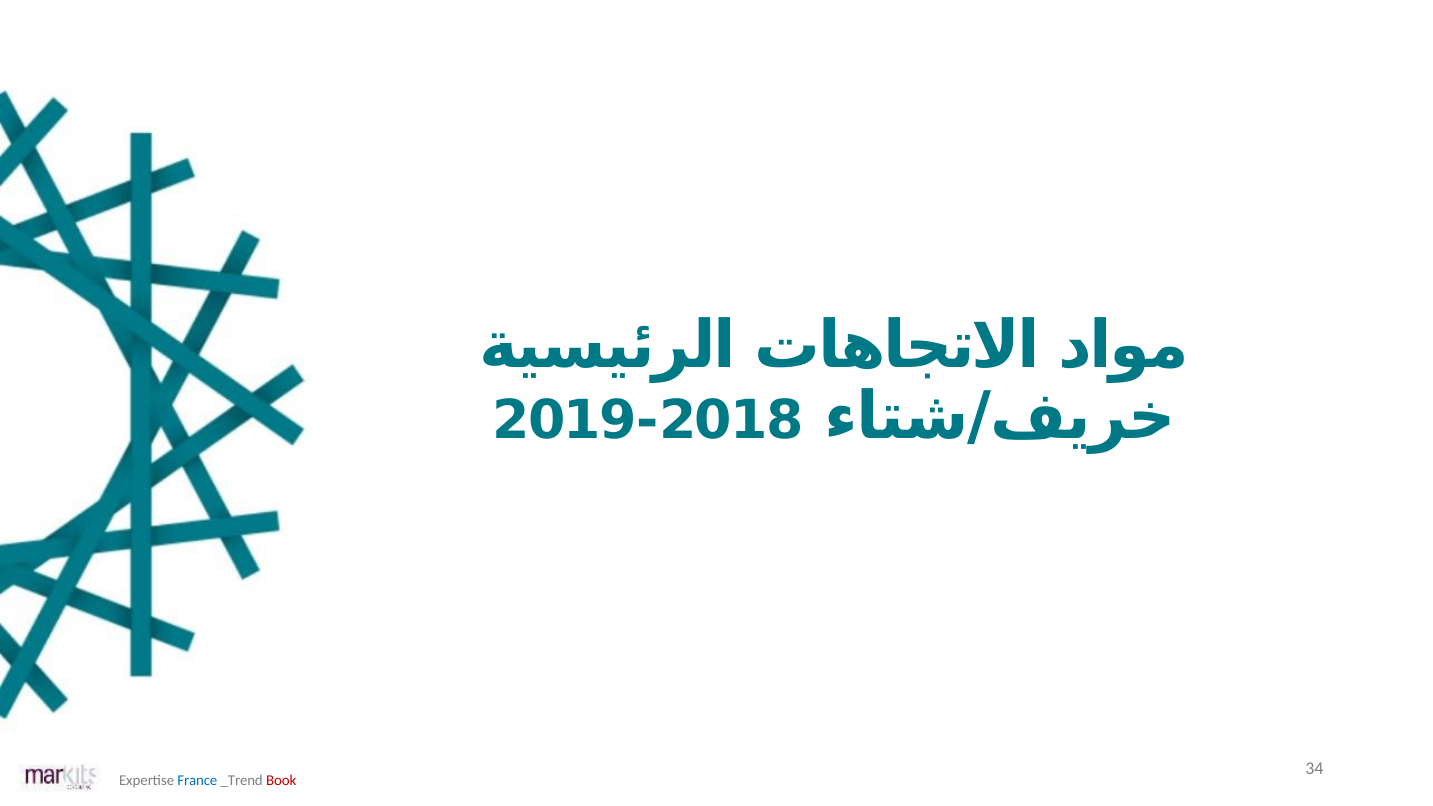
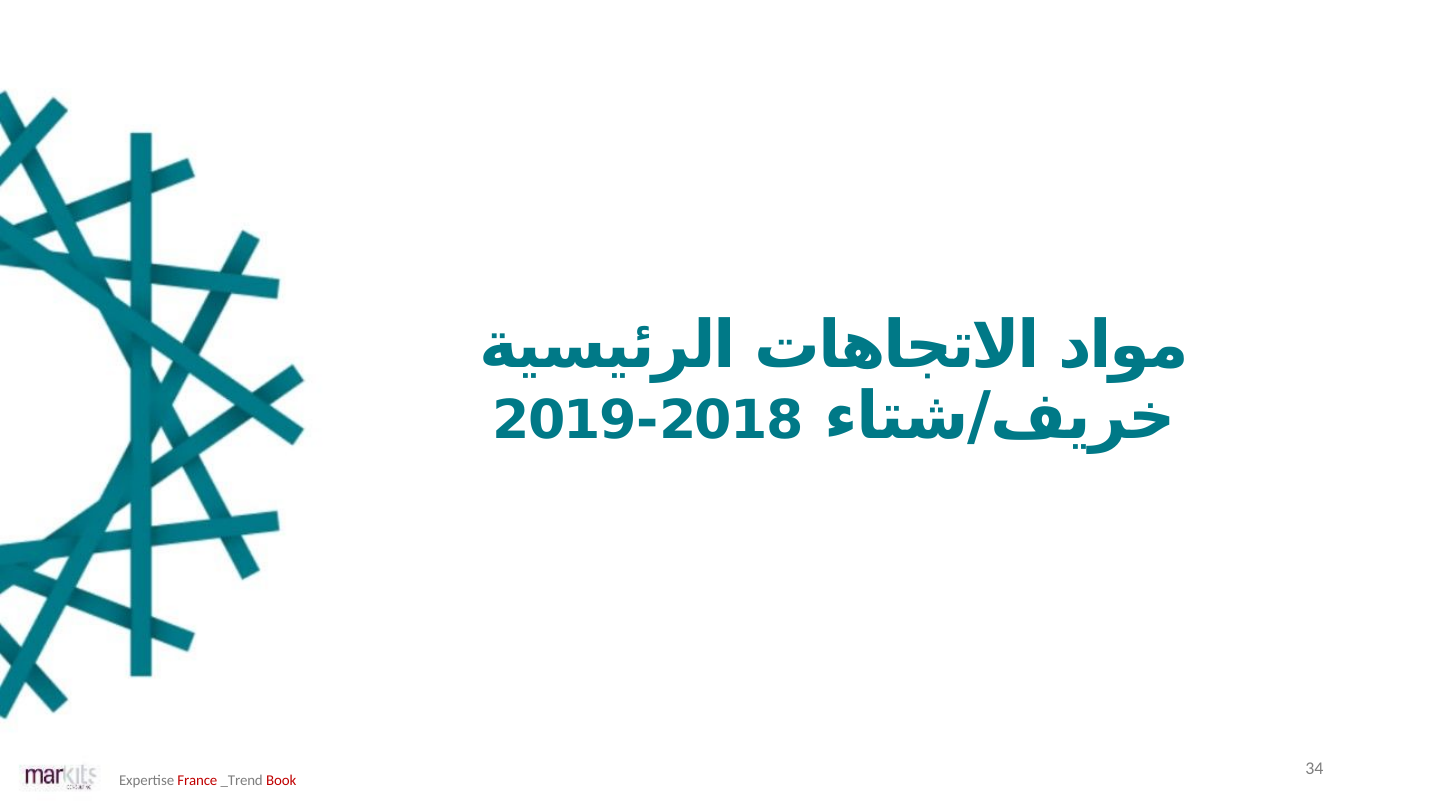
France colour: blue -> red
